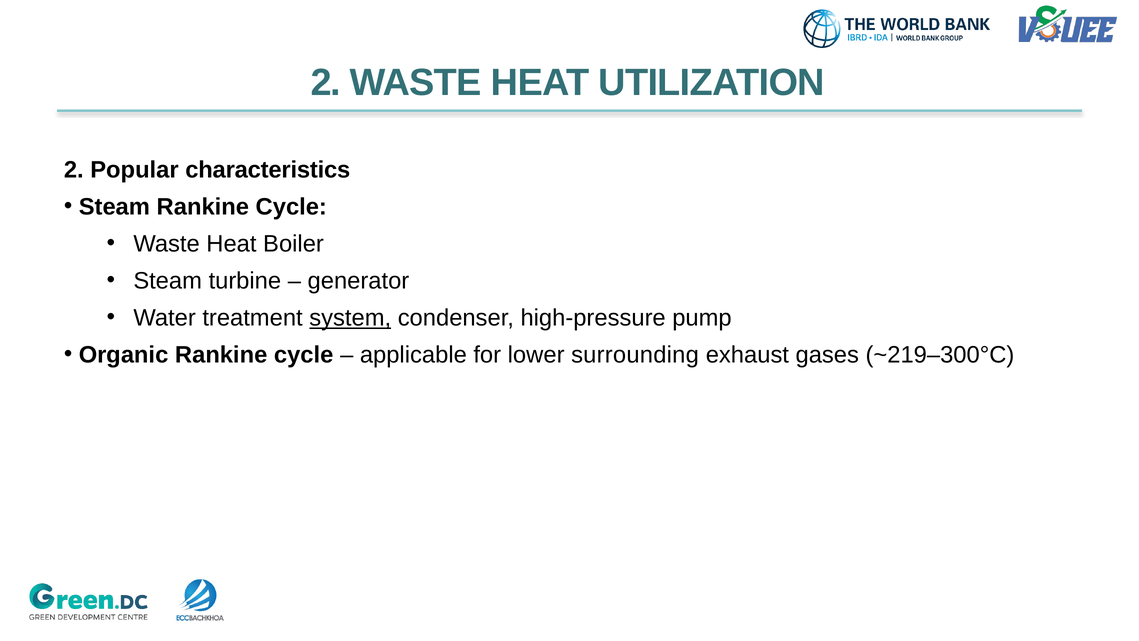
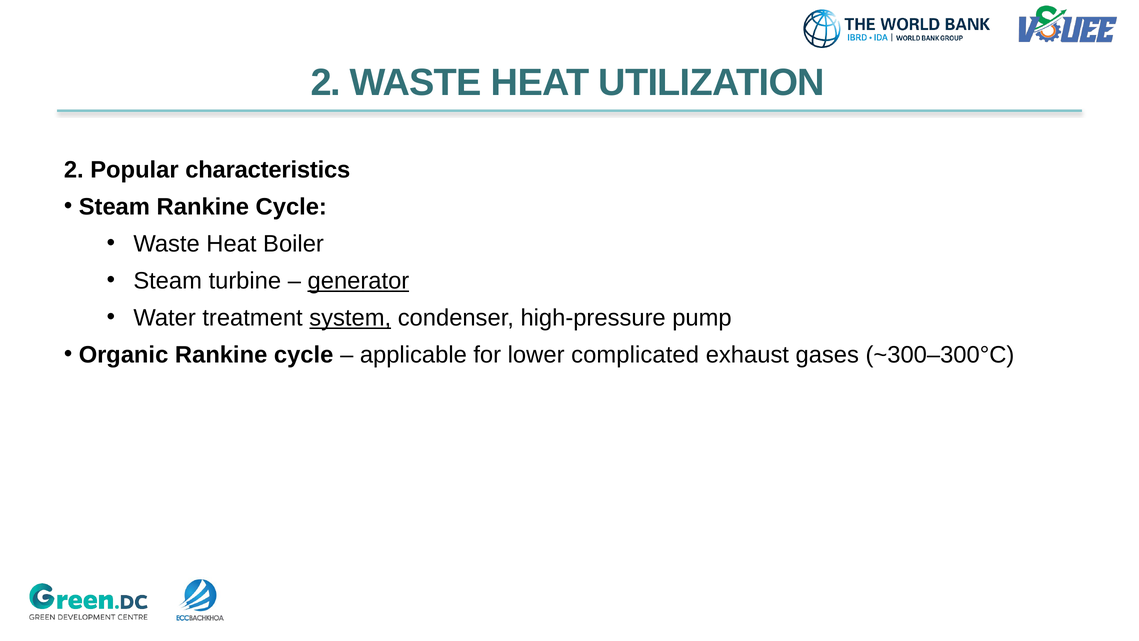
generator underline: none -> present
surrounding: surrounding -> complicated
~219–300°C: ~219–300°C -> ~300–300°C
